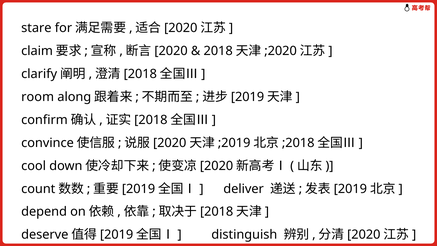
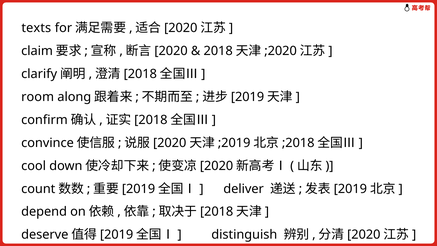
stare: stare -> texts
